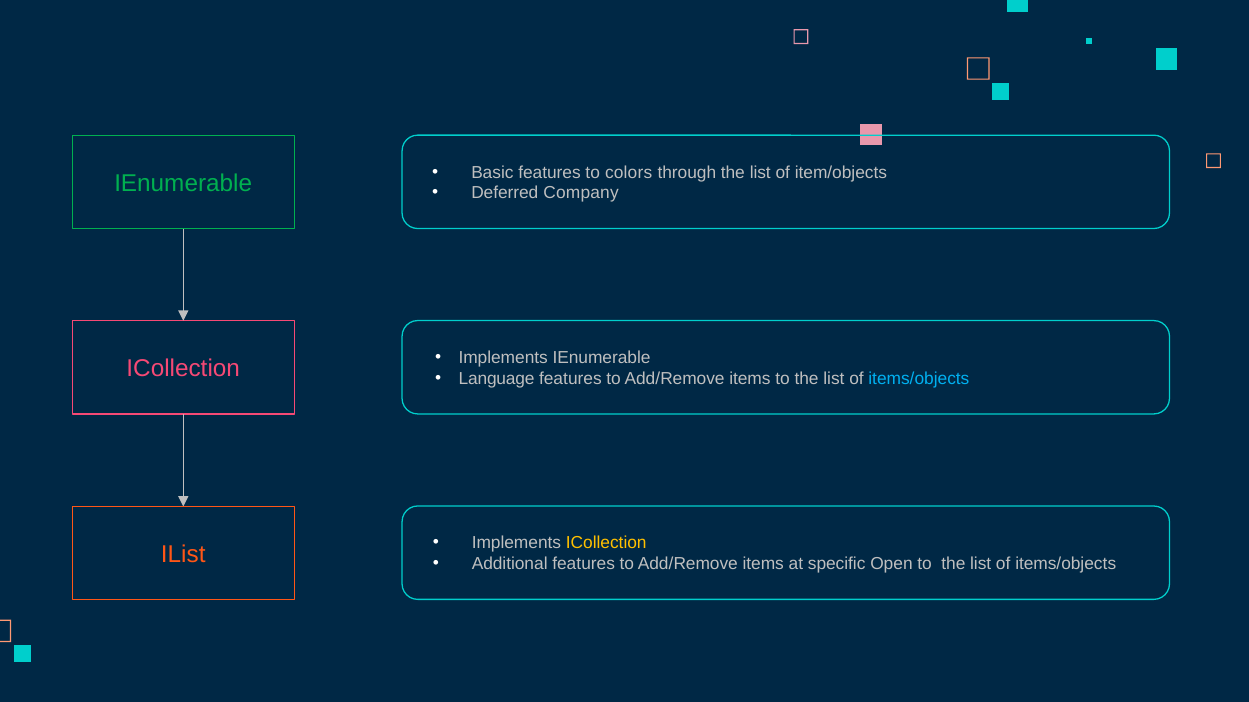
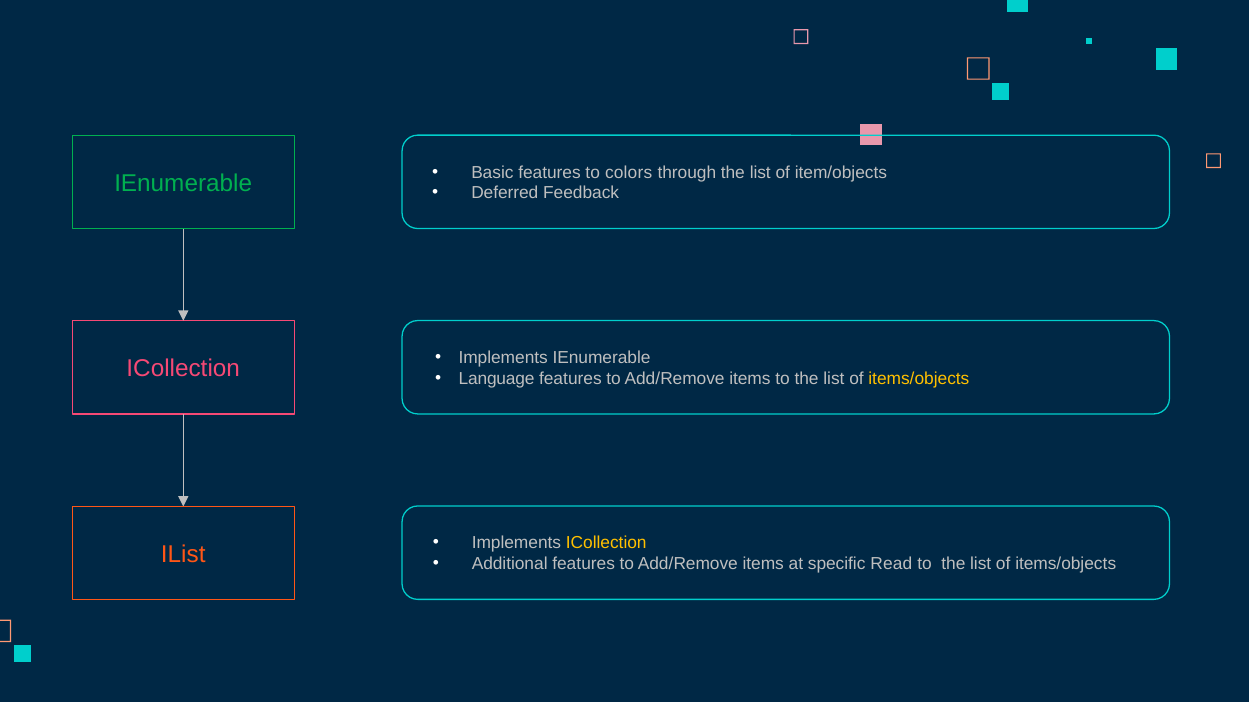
Company: Company -> Feedback
items/objects at (919, 379) colour: light blue -> yellow
Open: Open -> Read
